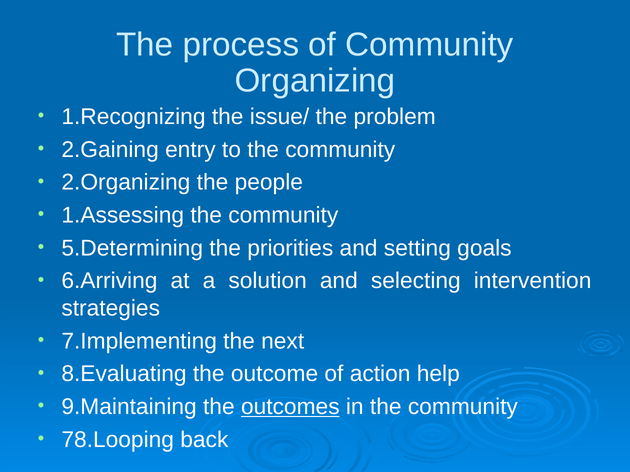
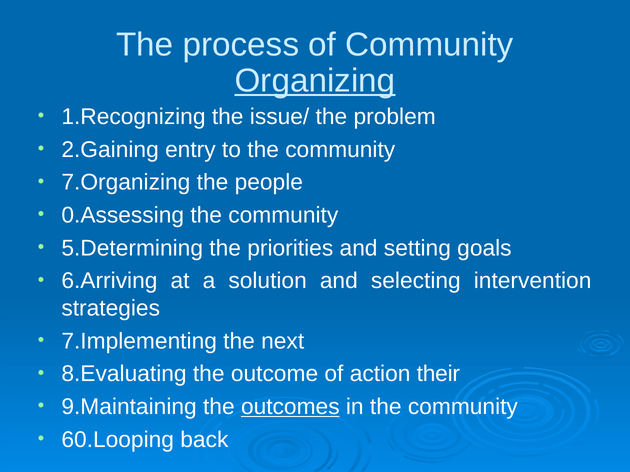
Organizing underline: none -> present
2.Organizing: 2.Organizing -> 7.Organizing
1.Assessing: 1.Assessing -> 0.Assessing
help: help -> their
78.Looping: 78.Looping -> 60.Looping
